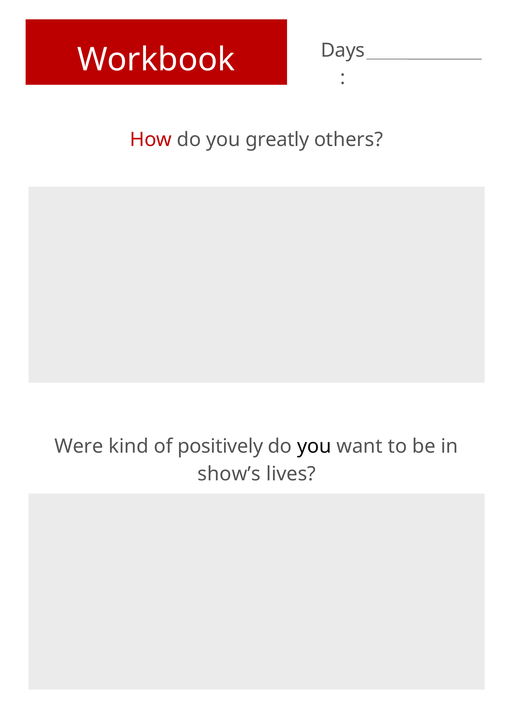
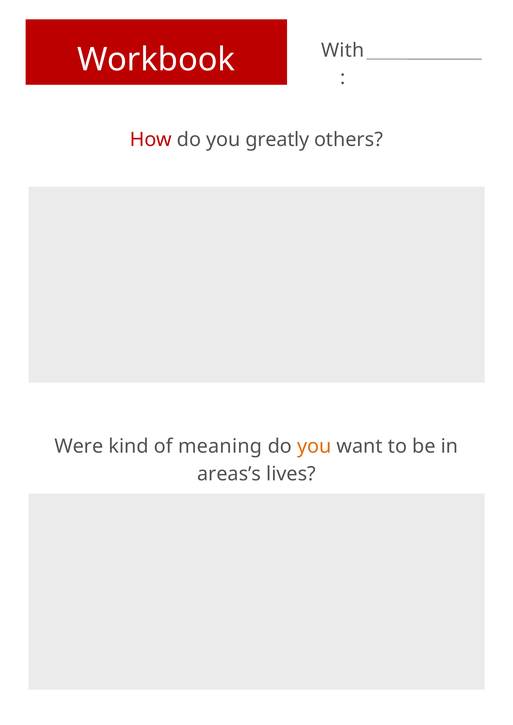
Days: Days -> With
positively: positively -> meaning
you at (314, 447) colour: black -> orange
show’s: show’s -> areas’s
